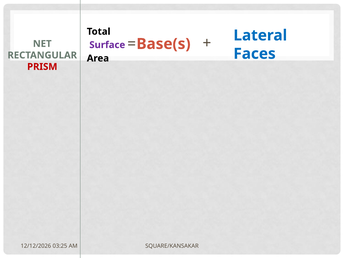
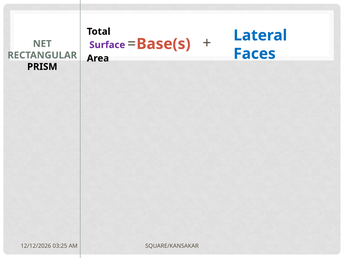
PRISM colour: red -> black
